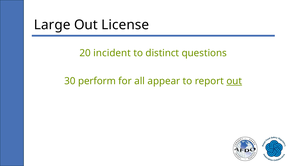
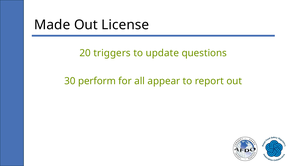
Large: Large -> Made
incident: incident -> triggers
distinct: distinct -> update
out at (234, 81) underline: present -> none
